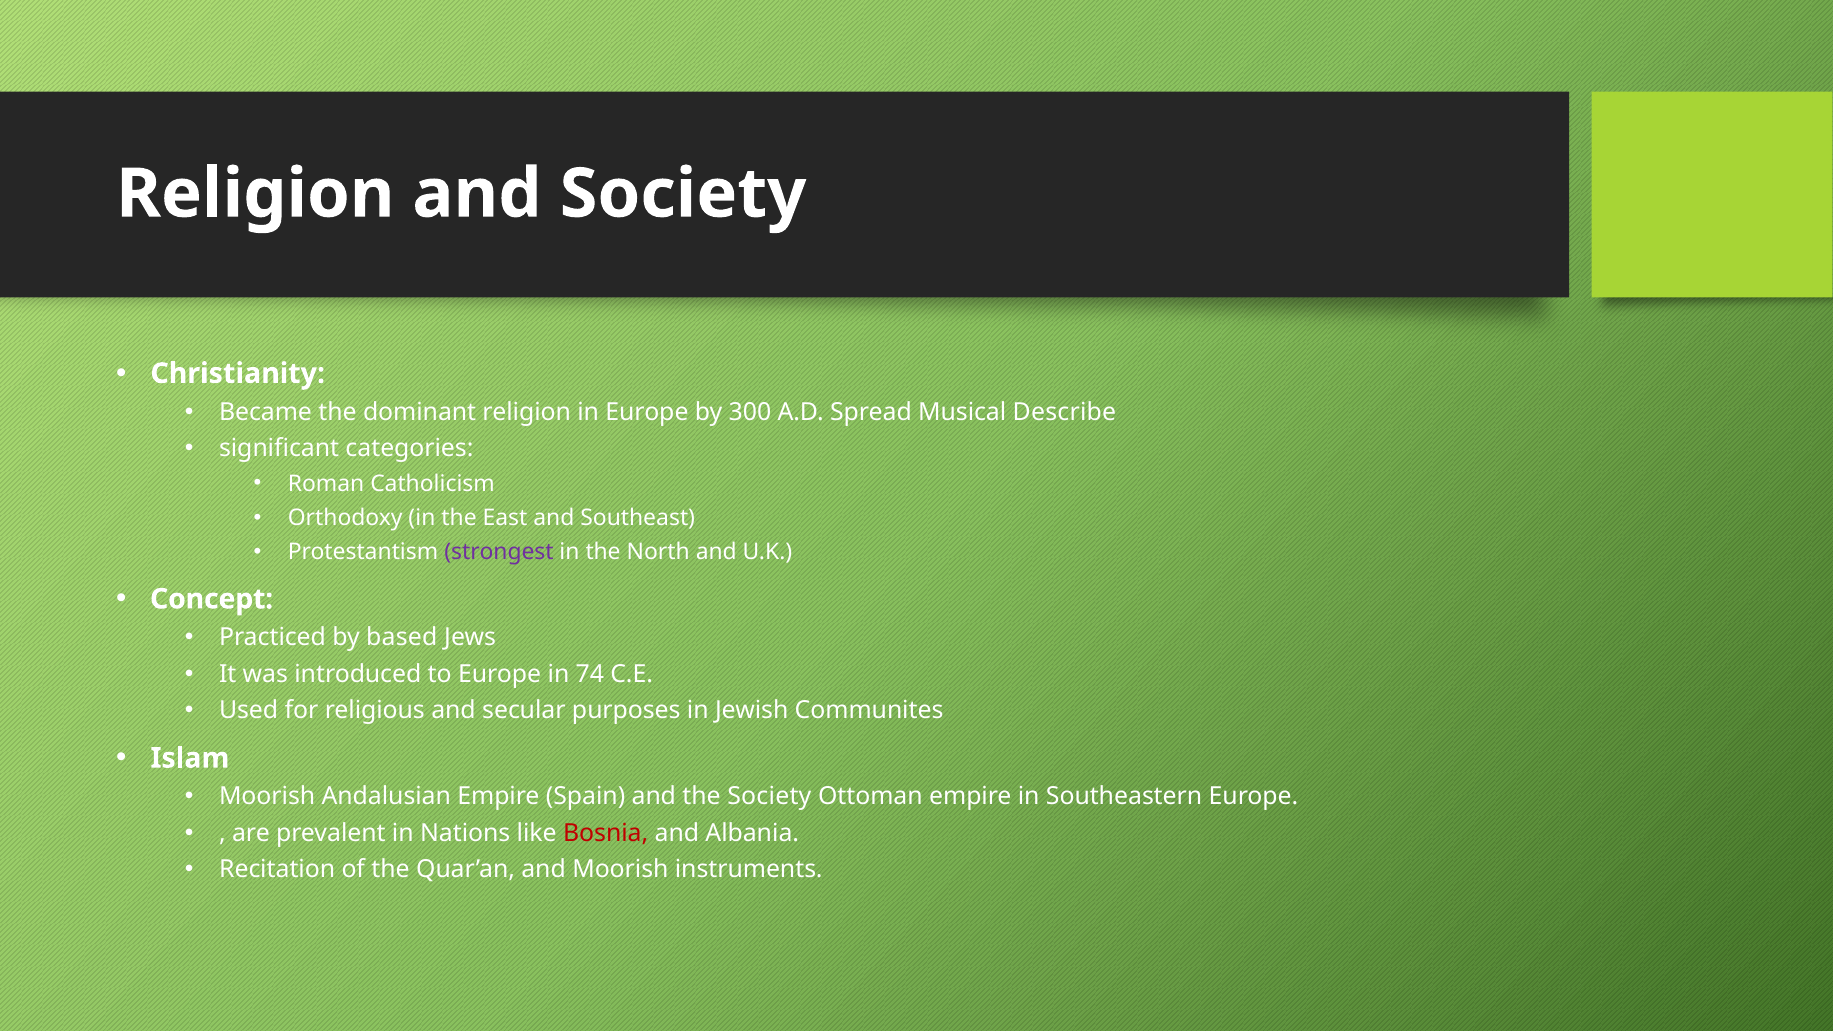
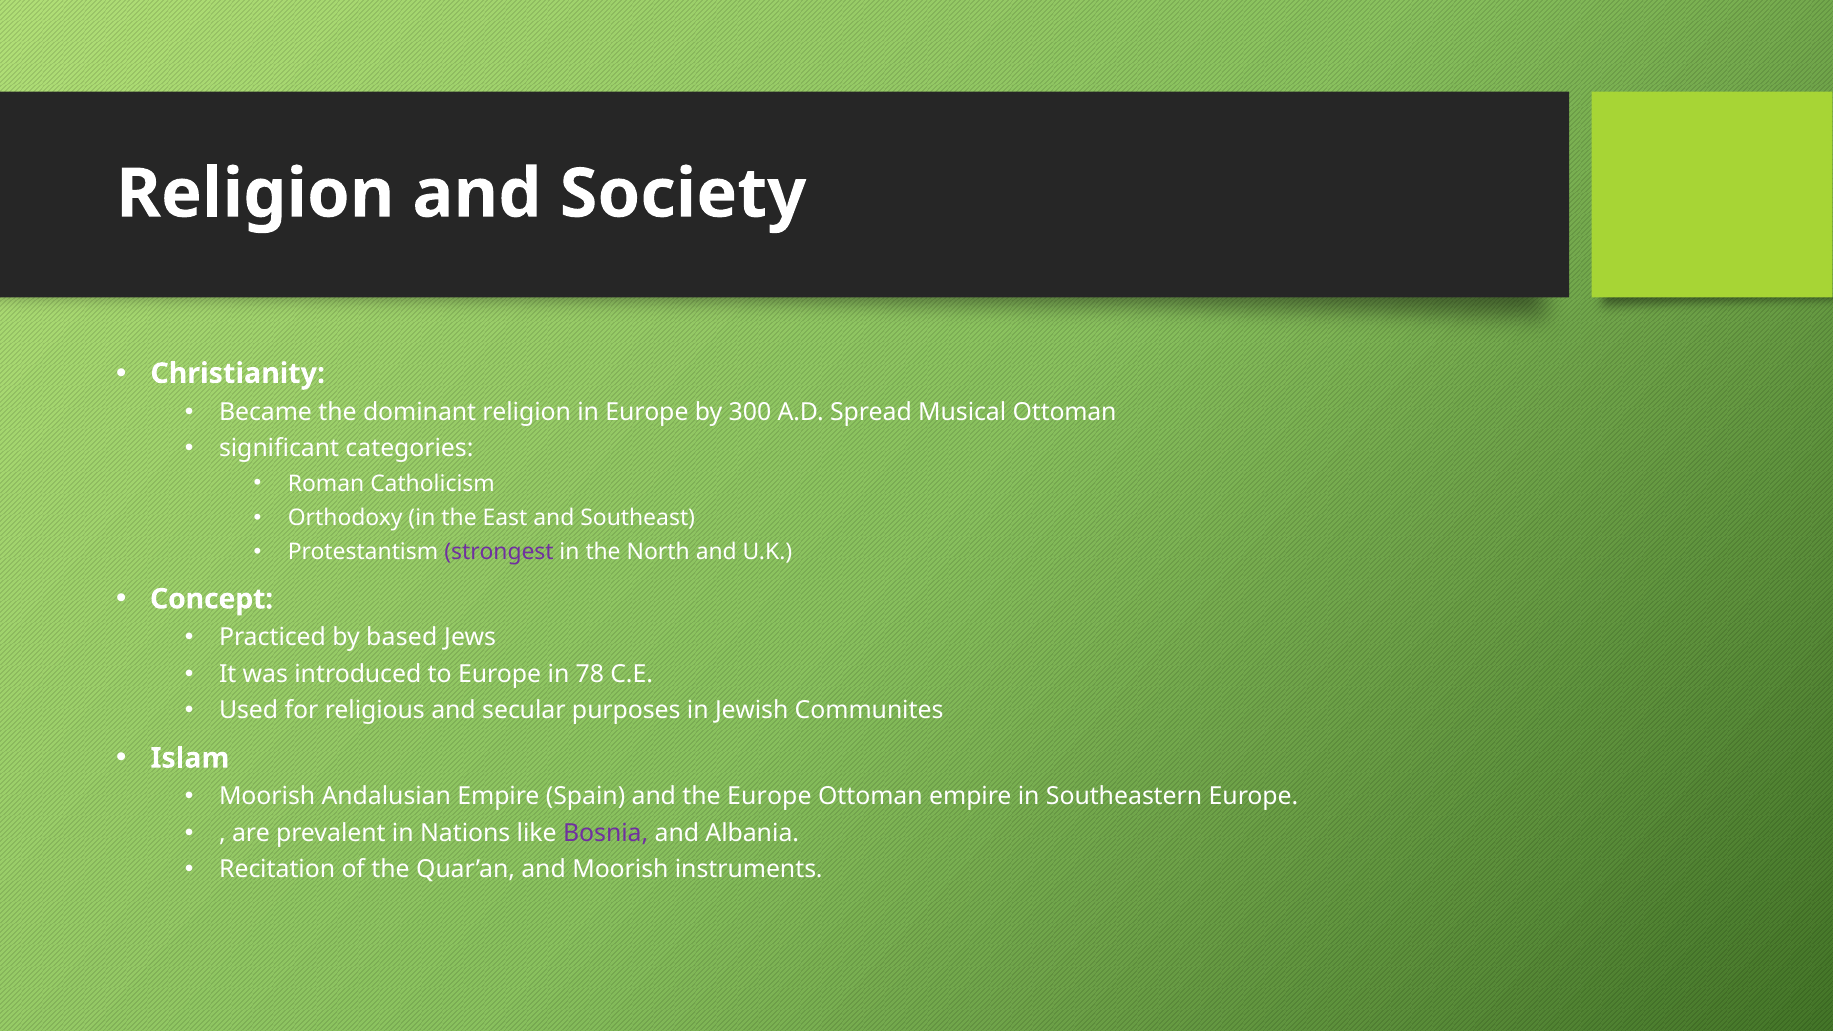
Musical Describe: Describe -> Ottoman
74: 74 -> 78
the Society: Society -> Europe
Bosnia colour: red -> purple
